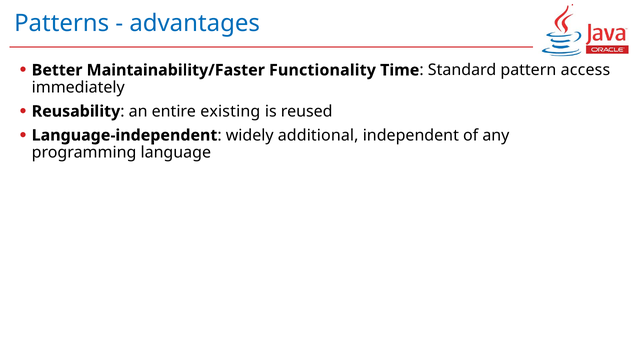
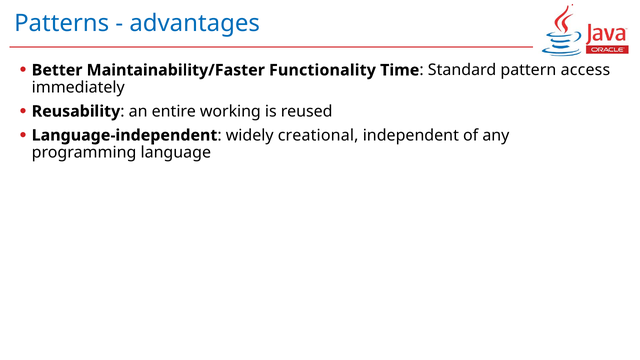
existing: existing -> working
additional: additional -> creational
